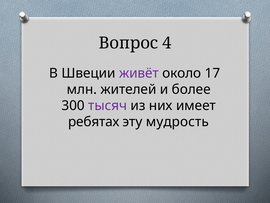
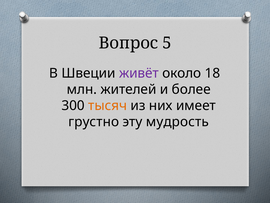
4: 4 -> 5
17: 17 -> 18
тысяч colour: purple -> orange
ребятах: ребятах -> грустно
